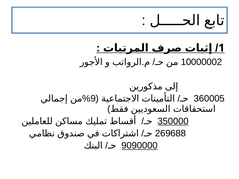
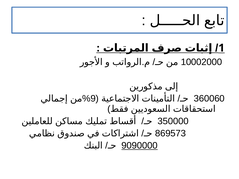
10000002: 10000002 -> 10002000
360005: 360005 -> 360060
350000 underline: present -> none
269688: 269688 -> 869573
